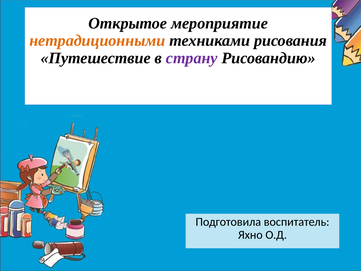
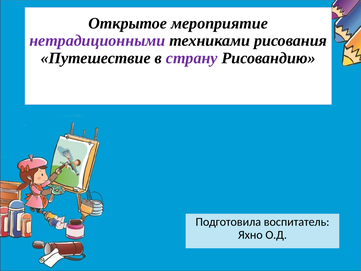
нетрадиционными colour: orange -> purple
